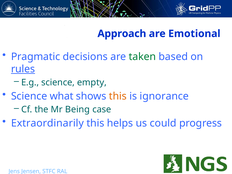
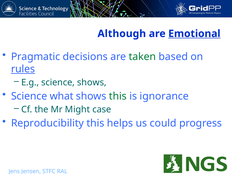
Approach: Approach -> Although
Emotional underline: none -> present
science empty: empty -> shows
this at (118, 96) colour: orange -> green
Being: Being -> Might
Extraordinarily: Extraordinarily -> Reproducibility
